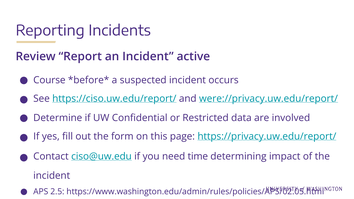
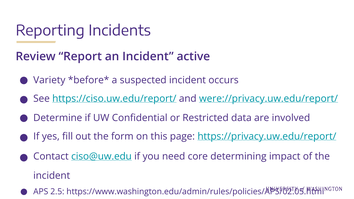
Course: Course -> Variety
time: time -> core
